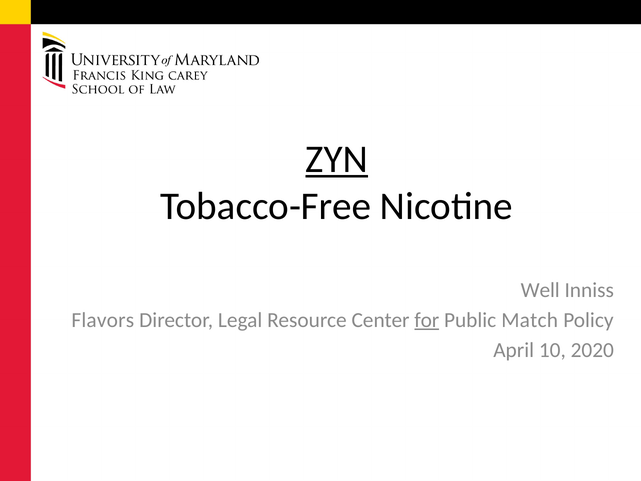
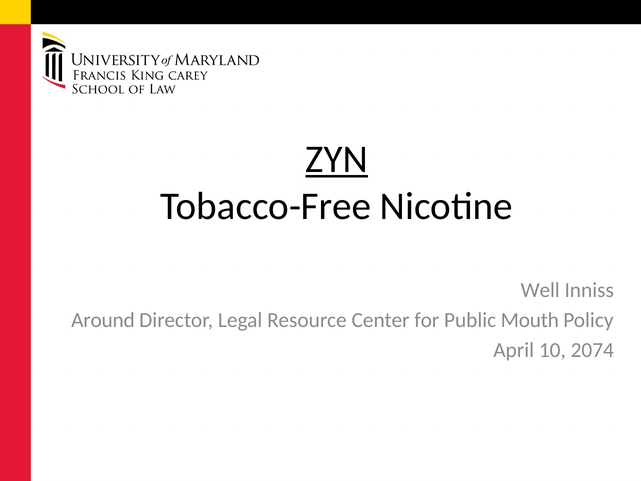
Flavors: Flavors -> Around
for underline: present -> none
Match: Match -> Mouth
2020: 2020 -> 2074
